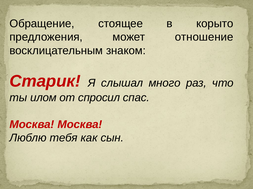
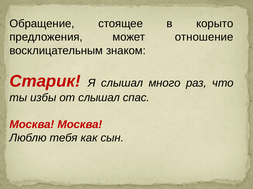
илом: илом -> избы
от спросил: спросил -> слышал
